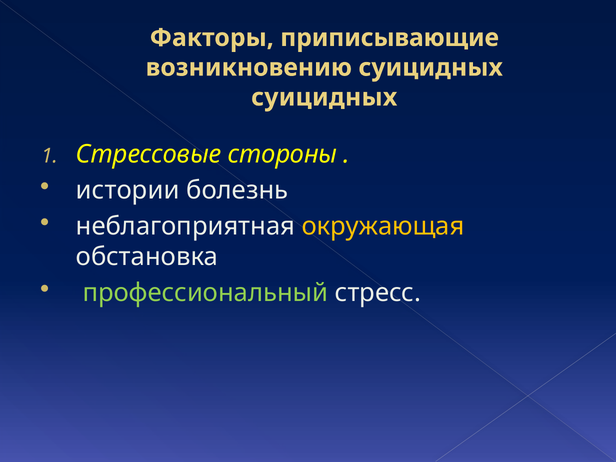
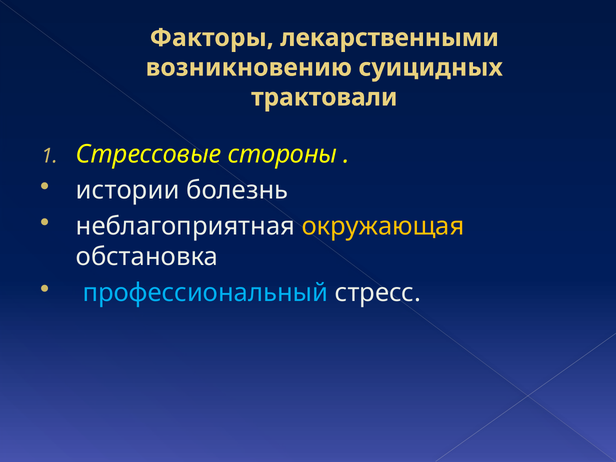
приписывающие: приписывающие -> лекарственными
суицидных at (324, 97): суицидных -> трактовали
профессиональный colour: light green -> light blue
